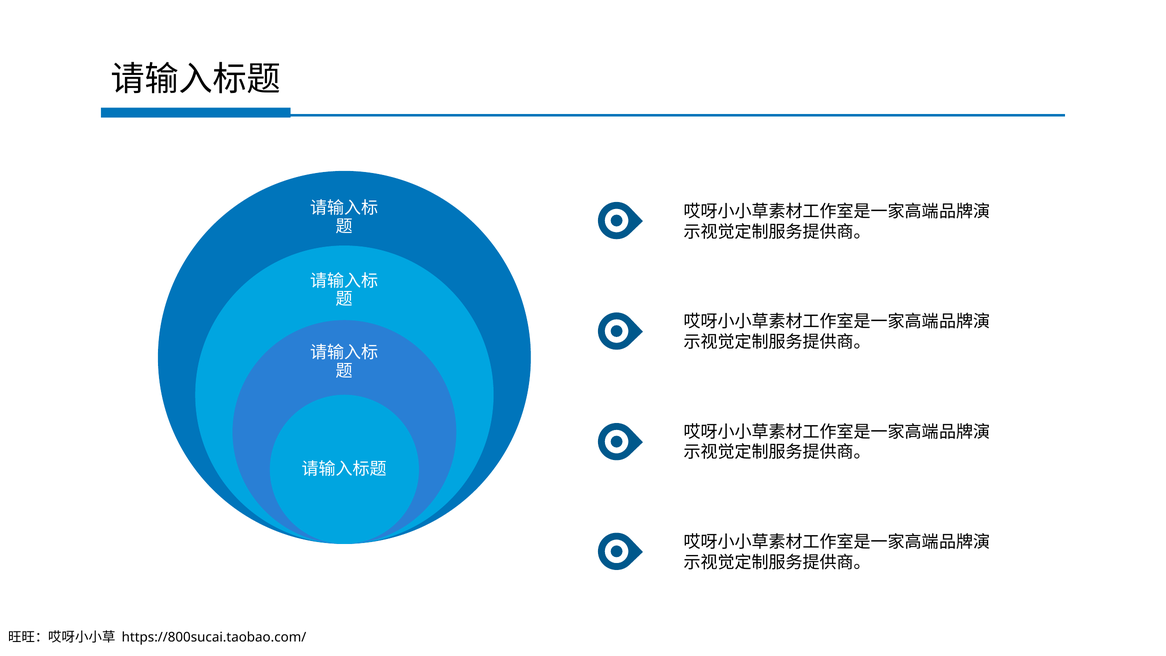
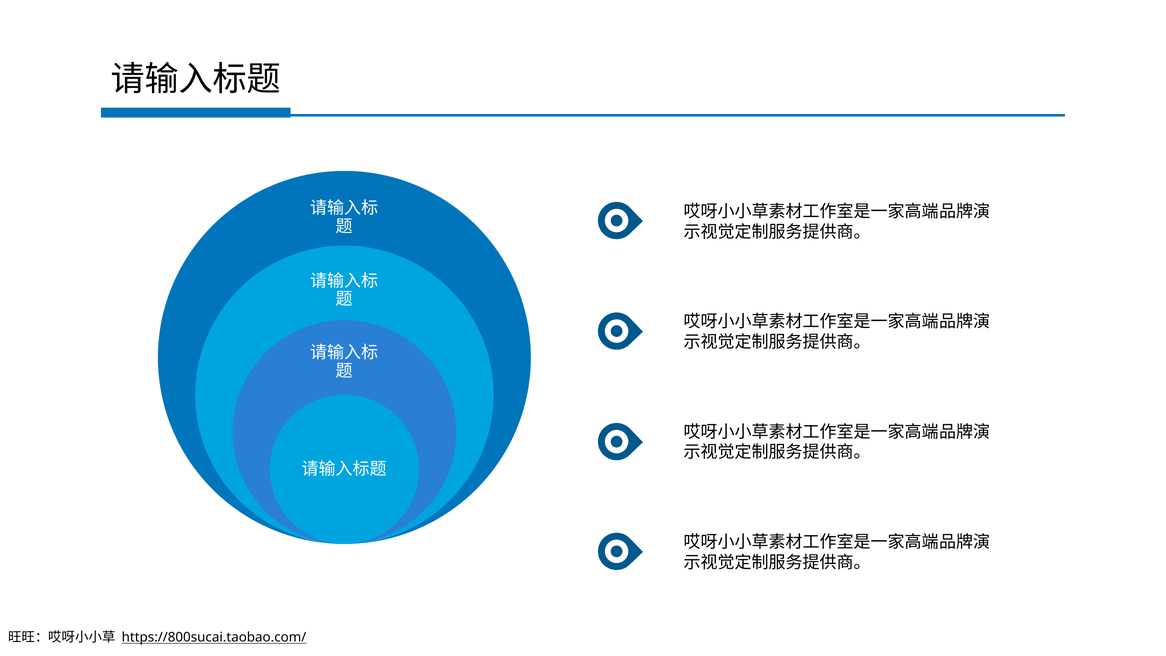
https://800sucai.taobao.com/ underline: none -> present
